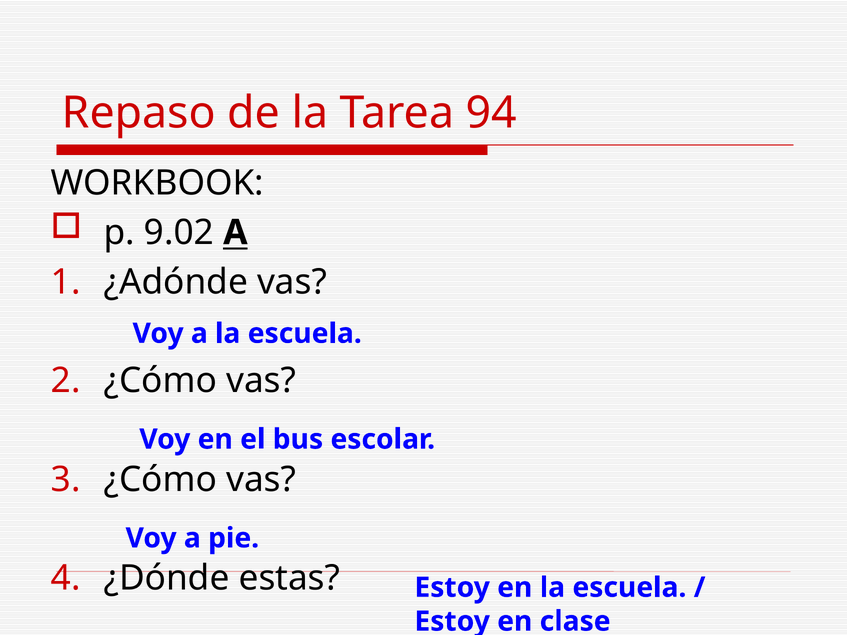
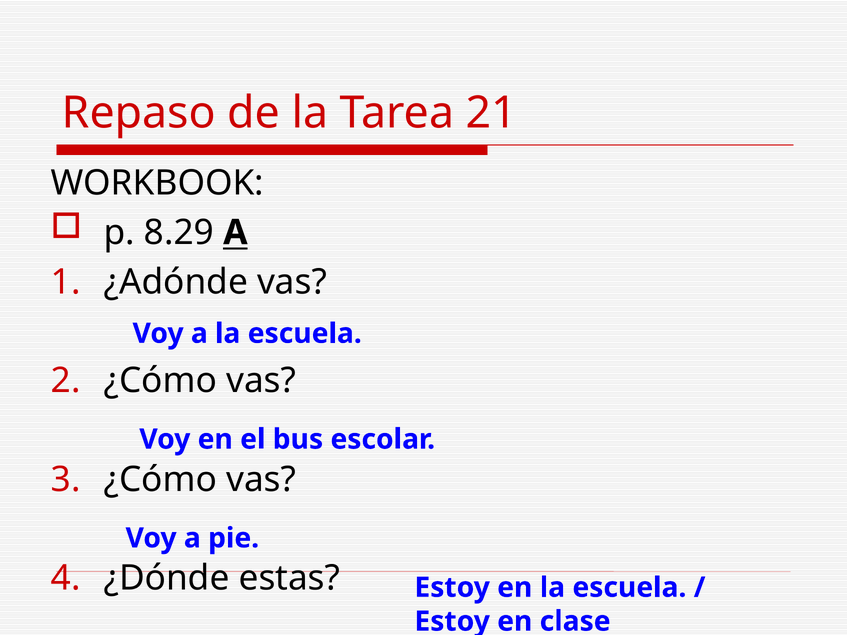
94: 94 -> 21
9.02: 9.02 -> 8.29
